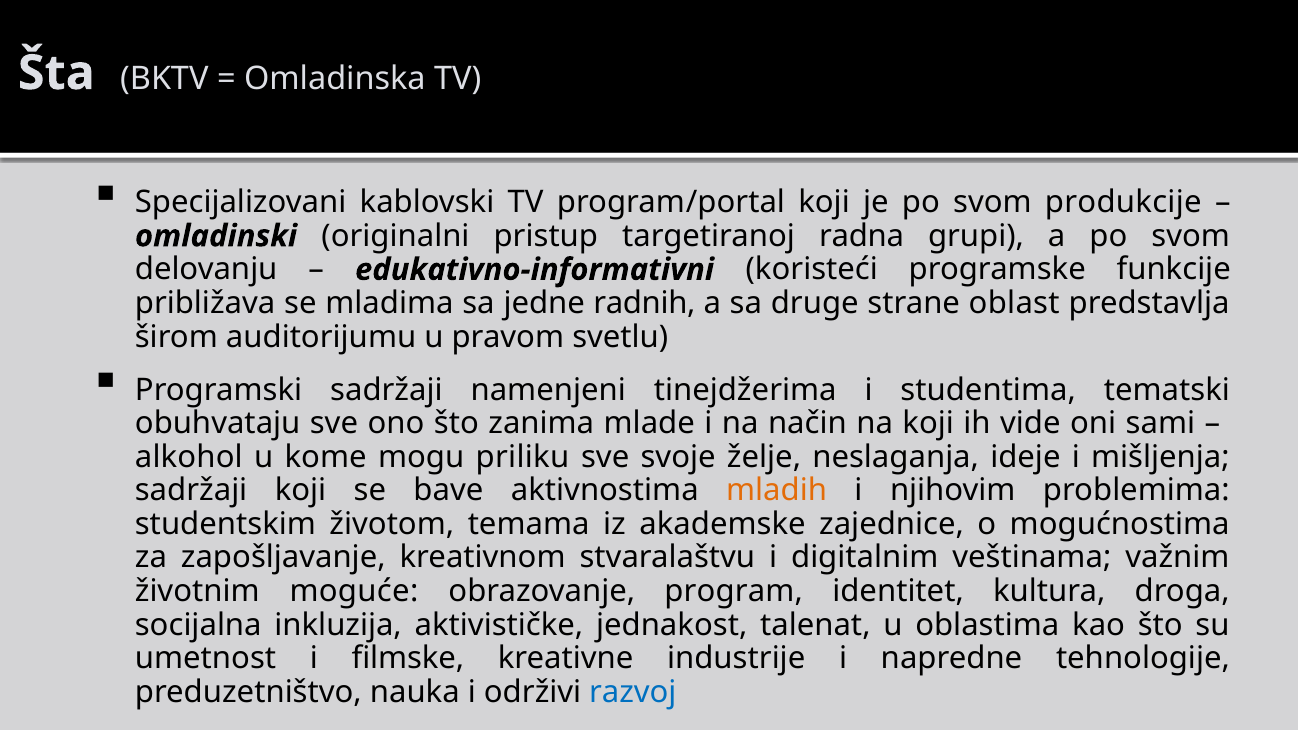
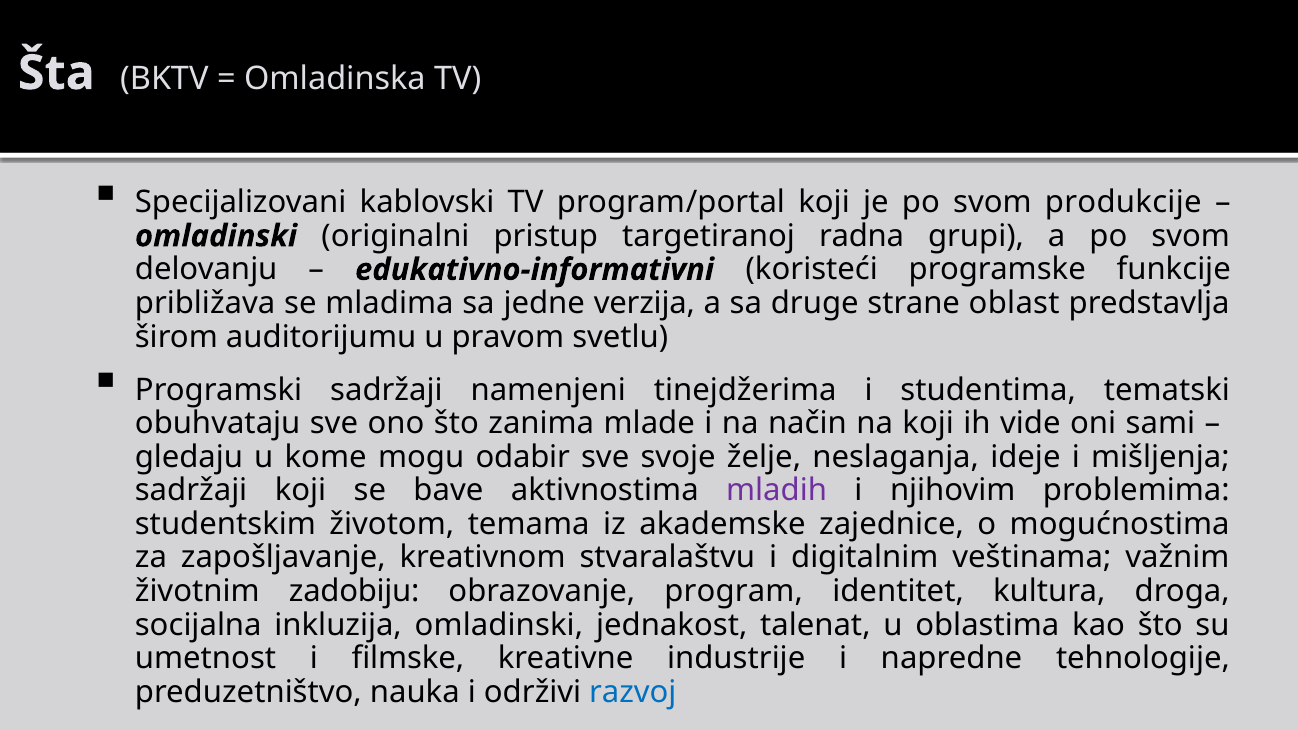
radnih: radnih -> verzija
alkohol: alkohol -> gledaju
priliku: priliku -> odabir
mladih colour: orange -> purple
moguće: moguće -> zadobiju
inkluzija aktivističke: aktivističke -> omladinski
